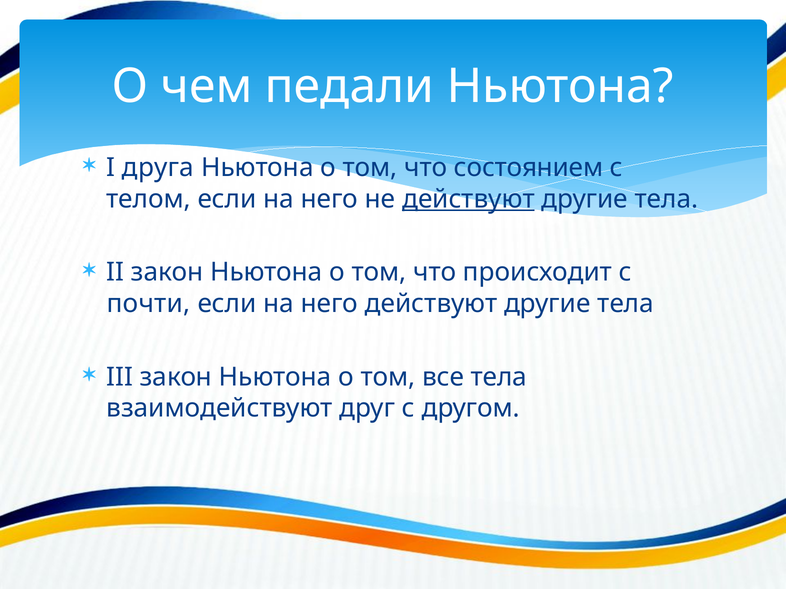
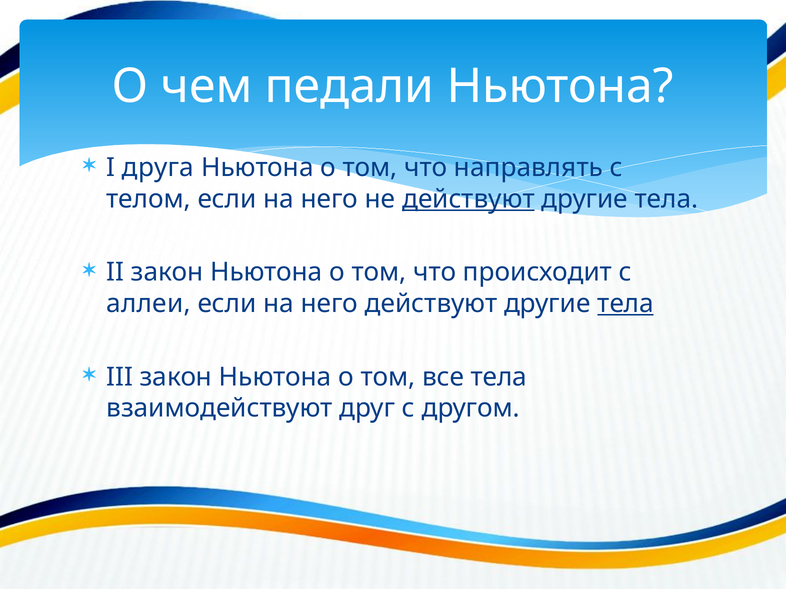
состоянием: состоянием -> направлять
почти: почти -> аллеи
тела at (626, 304) underline: none -> present
